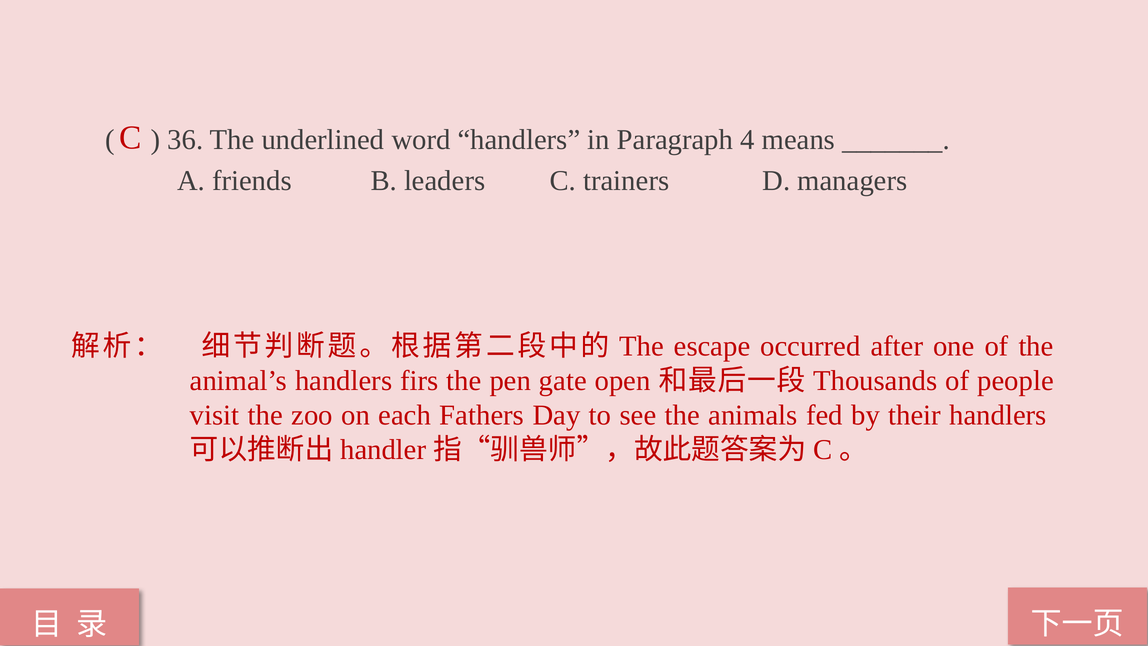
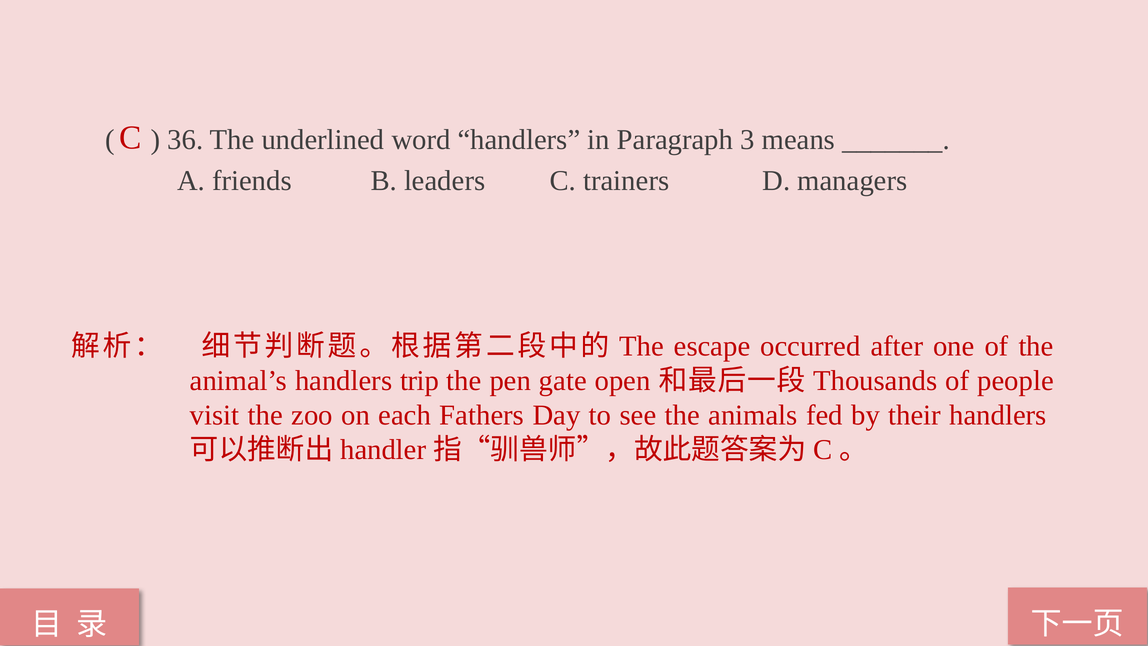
4: 4 -> 3
firs: firs -> trip
